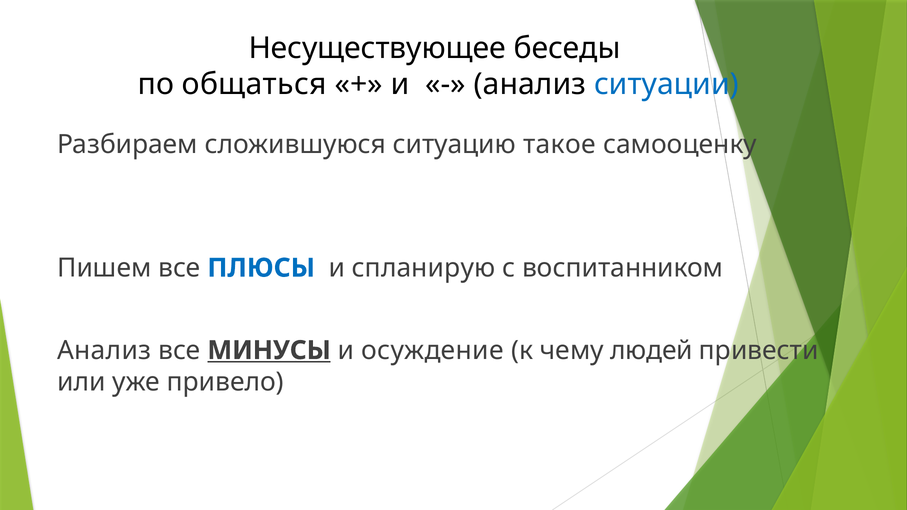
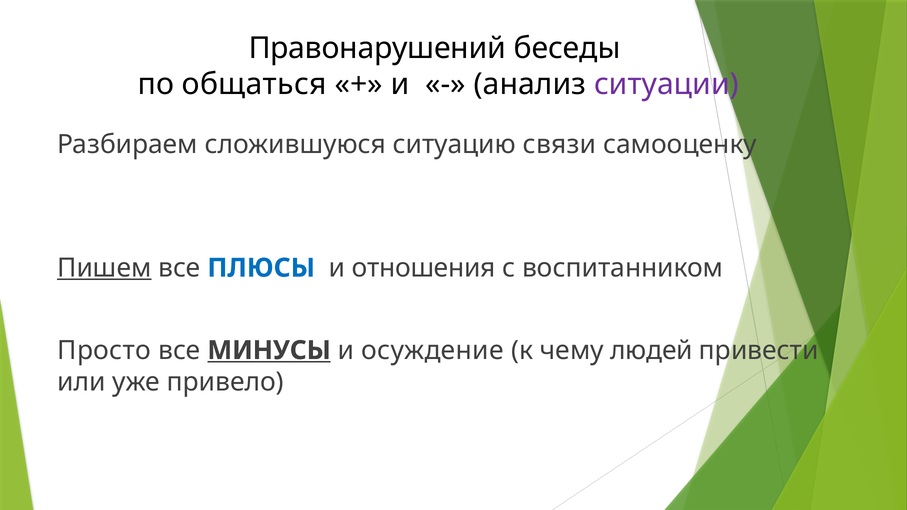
Несуществующее: Несуществующее -> Правонарушений
ситуации colour: blue -> purple
такое: такое -> связи
Пишем underline: none -> present
спланирую: спланирую -> отношения
Анализ at (104, 351): Анализ -> Просто
